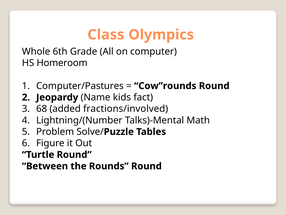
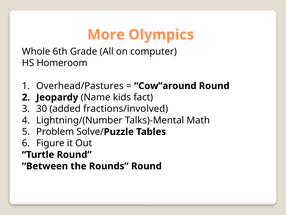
Class: Class -> More
Computer/Pastures: Computer/Pastures -> Overhead/Pastures
Cow”rounds: Cow”rounds -> Cow”around
68: 68 -> 30
